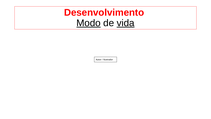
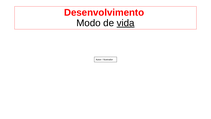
Modo underline: present -> none
